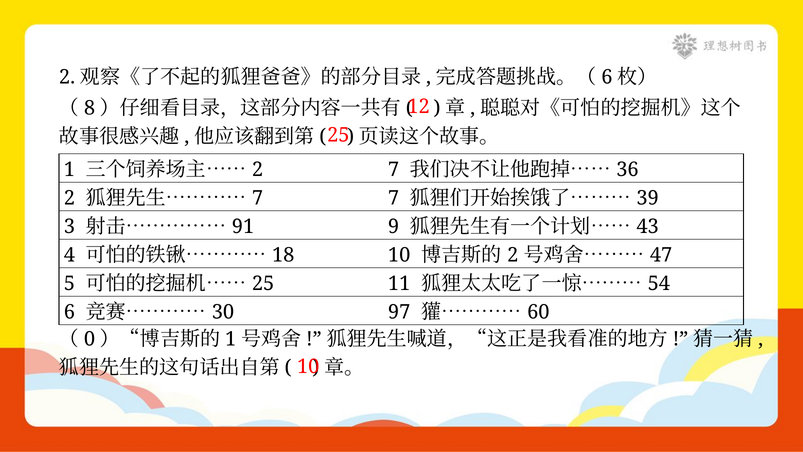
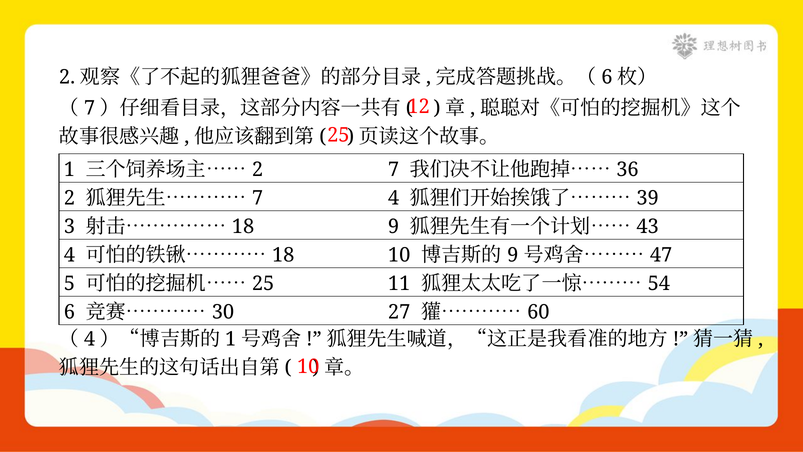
8 at (90, 108): 8 -> 7
7 7: 7 -> 4
91 at (243, 226): 91 -> 18
2 at (513, 255): 2 -> 9
97: 97 -> 27
0 at (90, 339): 0 -> 4
